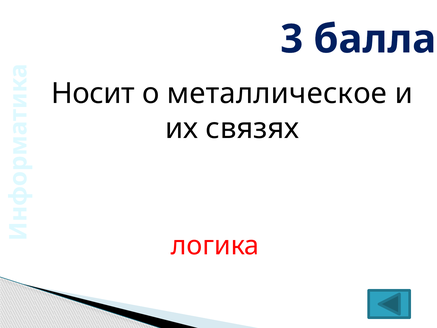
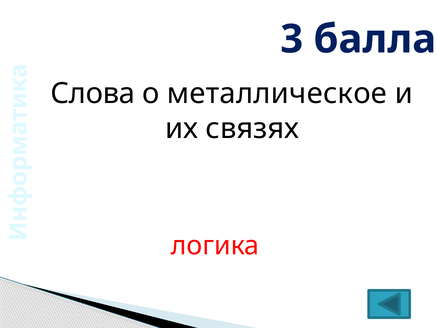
Носит: Носит -> Слова
